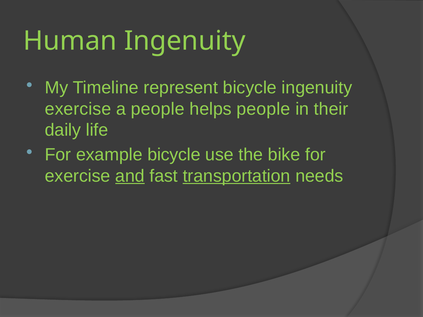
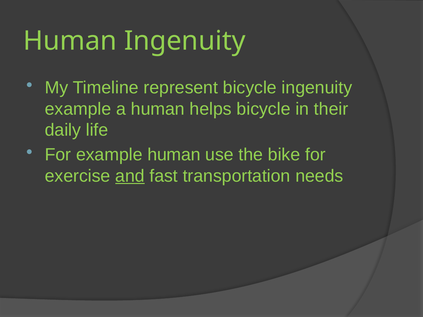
exercise at (78, 109): exercise -> example
a people: people -> human
helps people: people -> bicycle
example bicycle: bicycle -> human
transportation underline: present -> none
